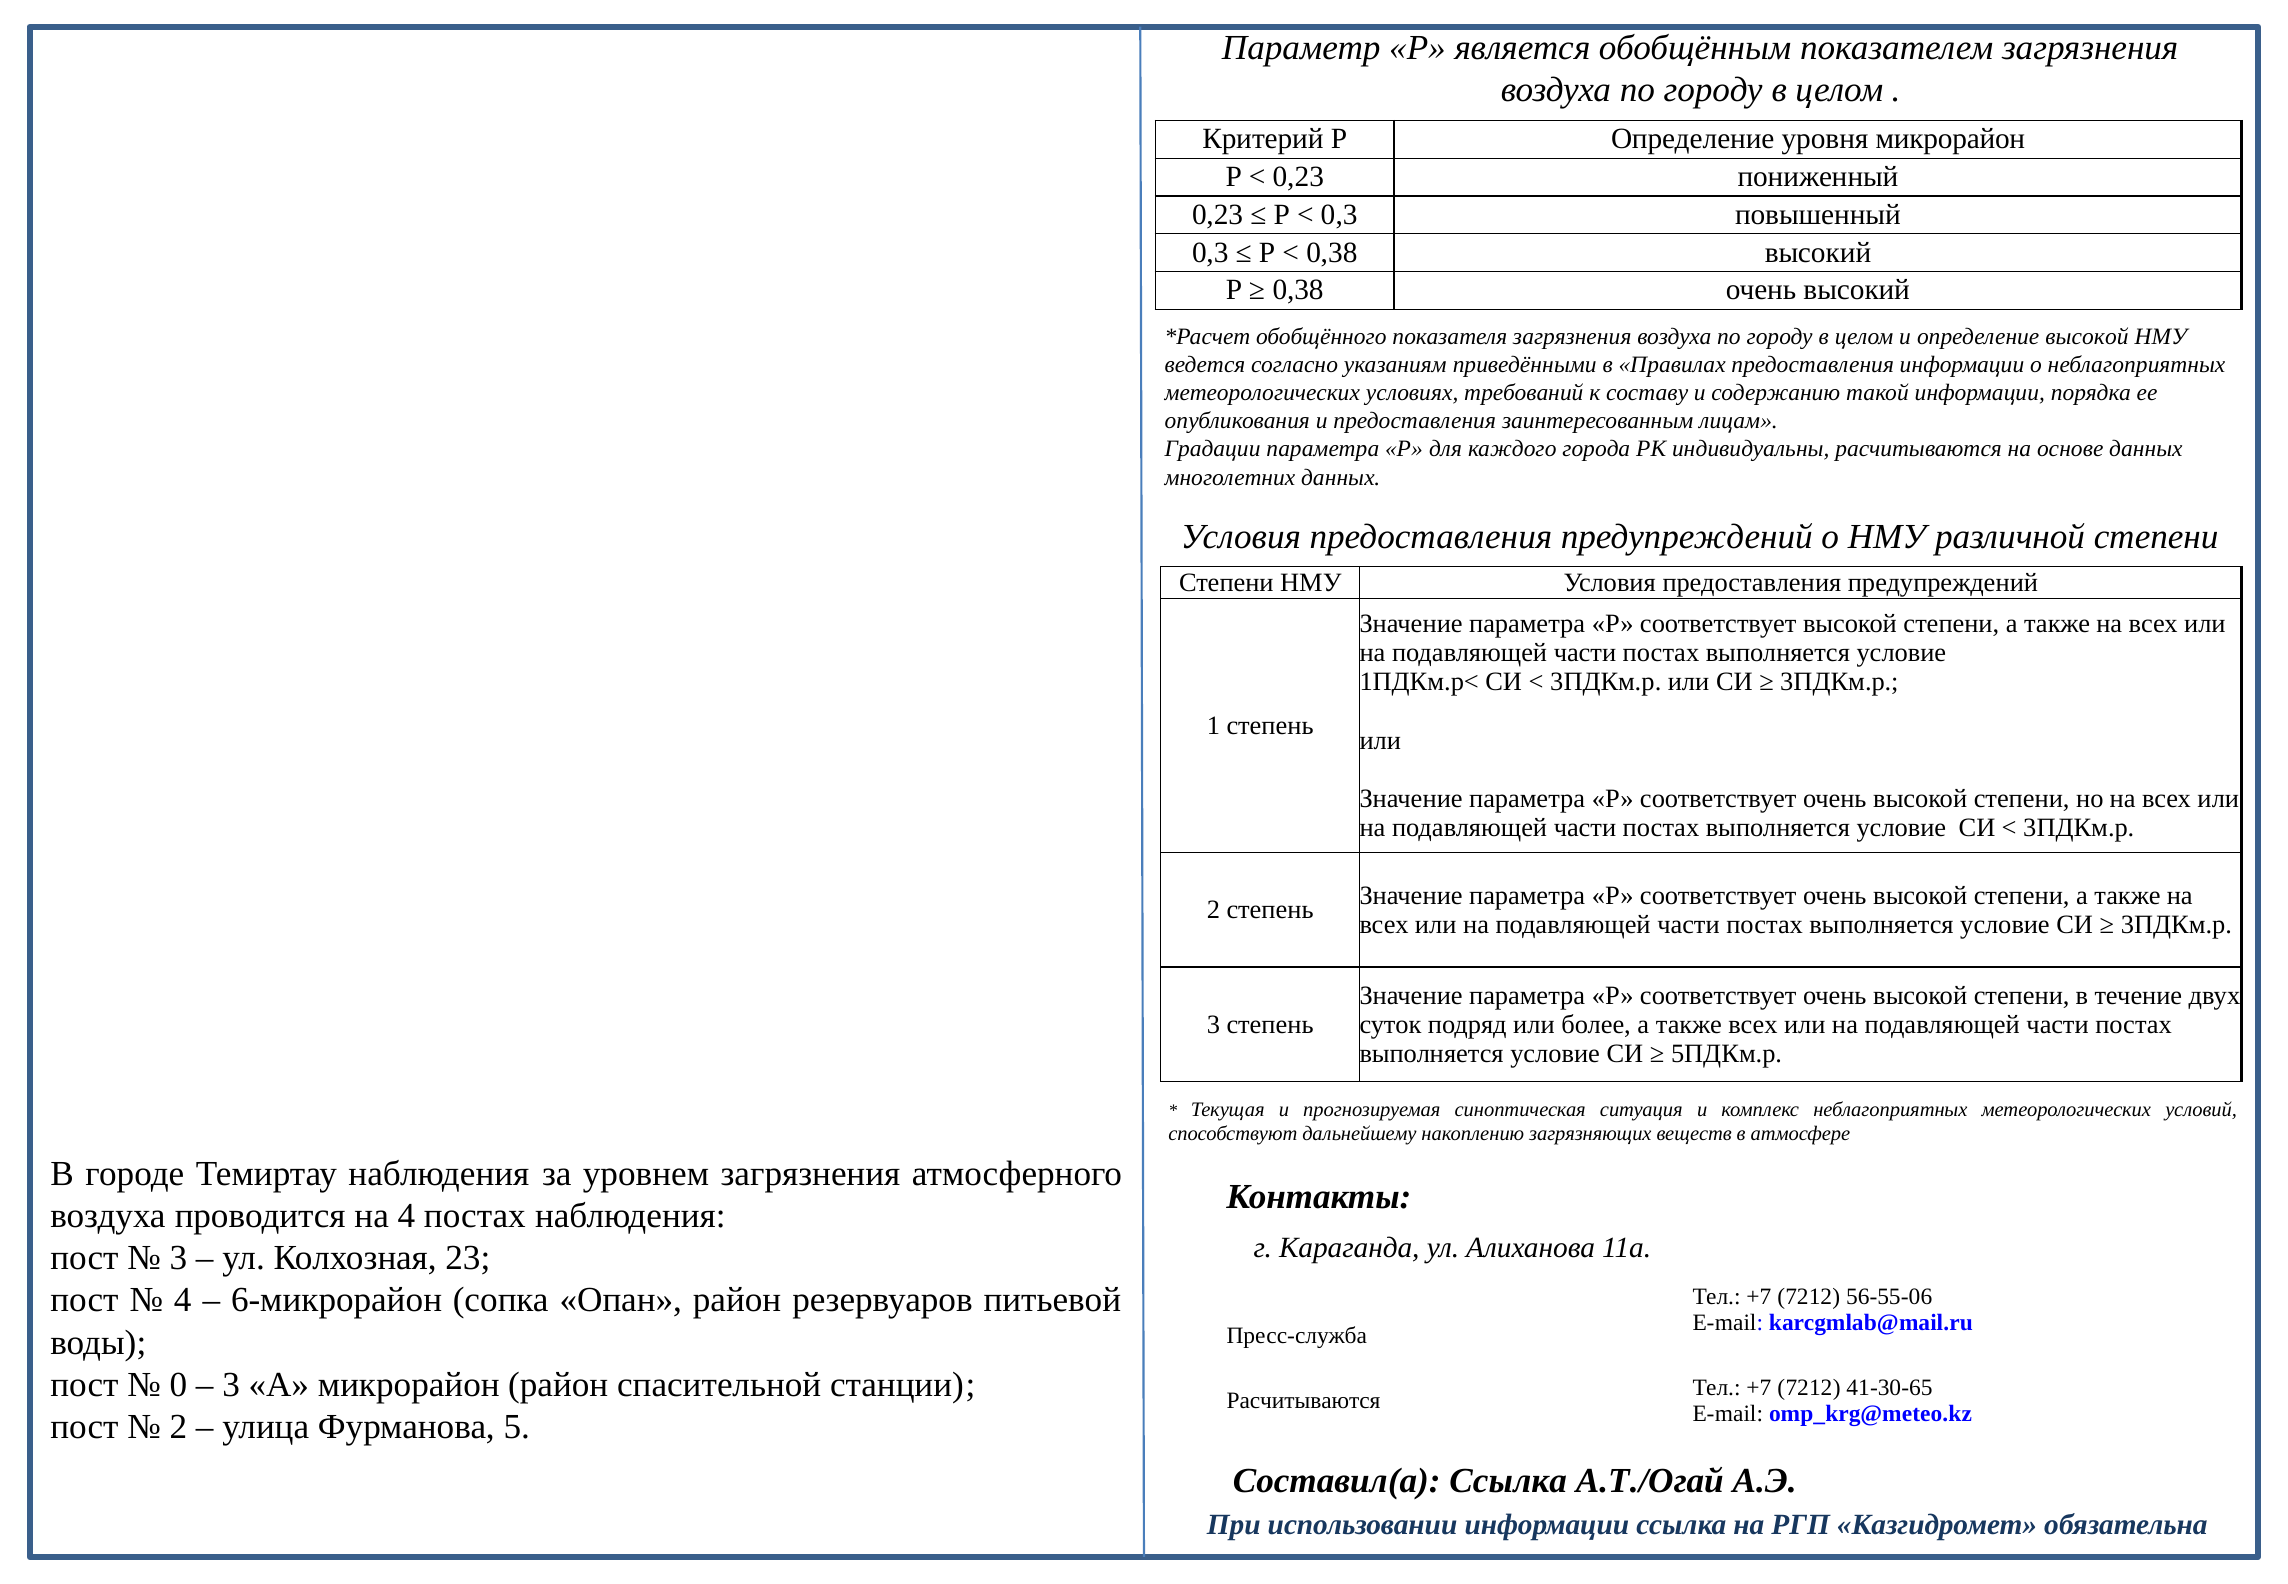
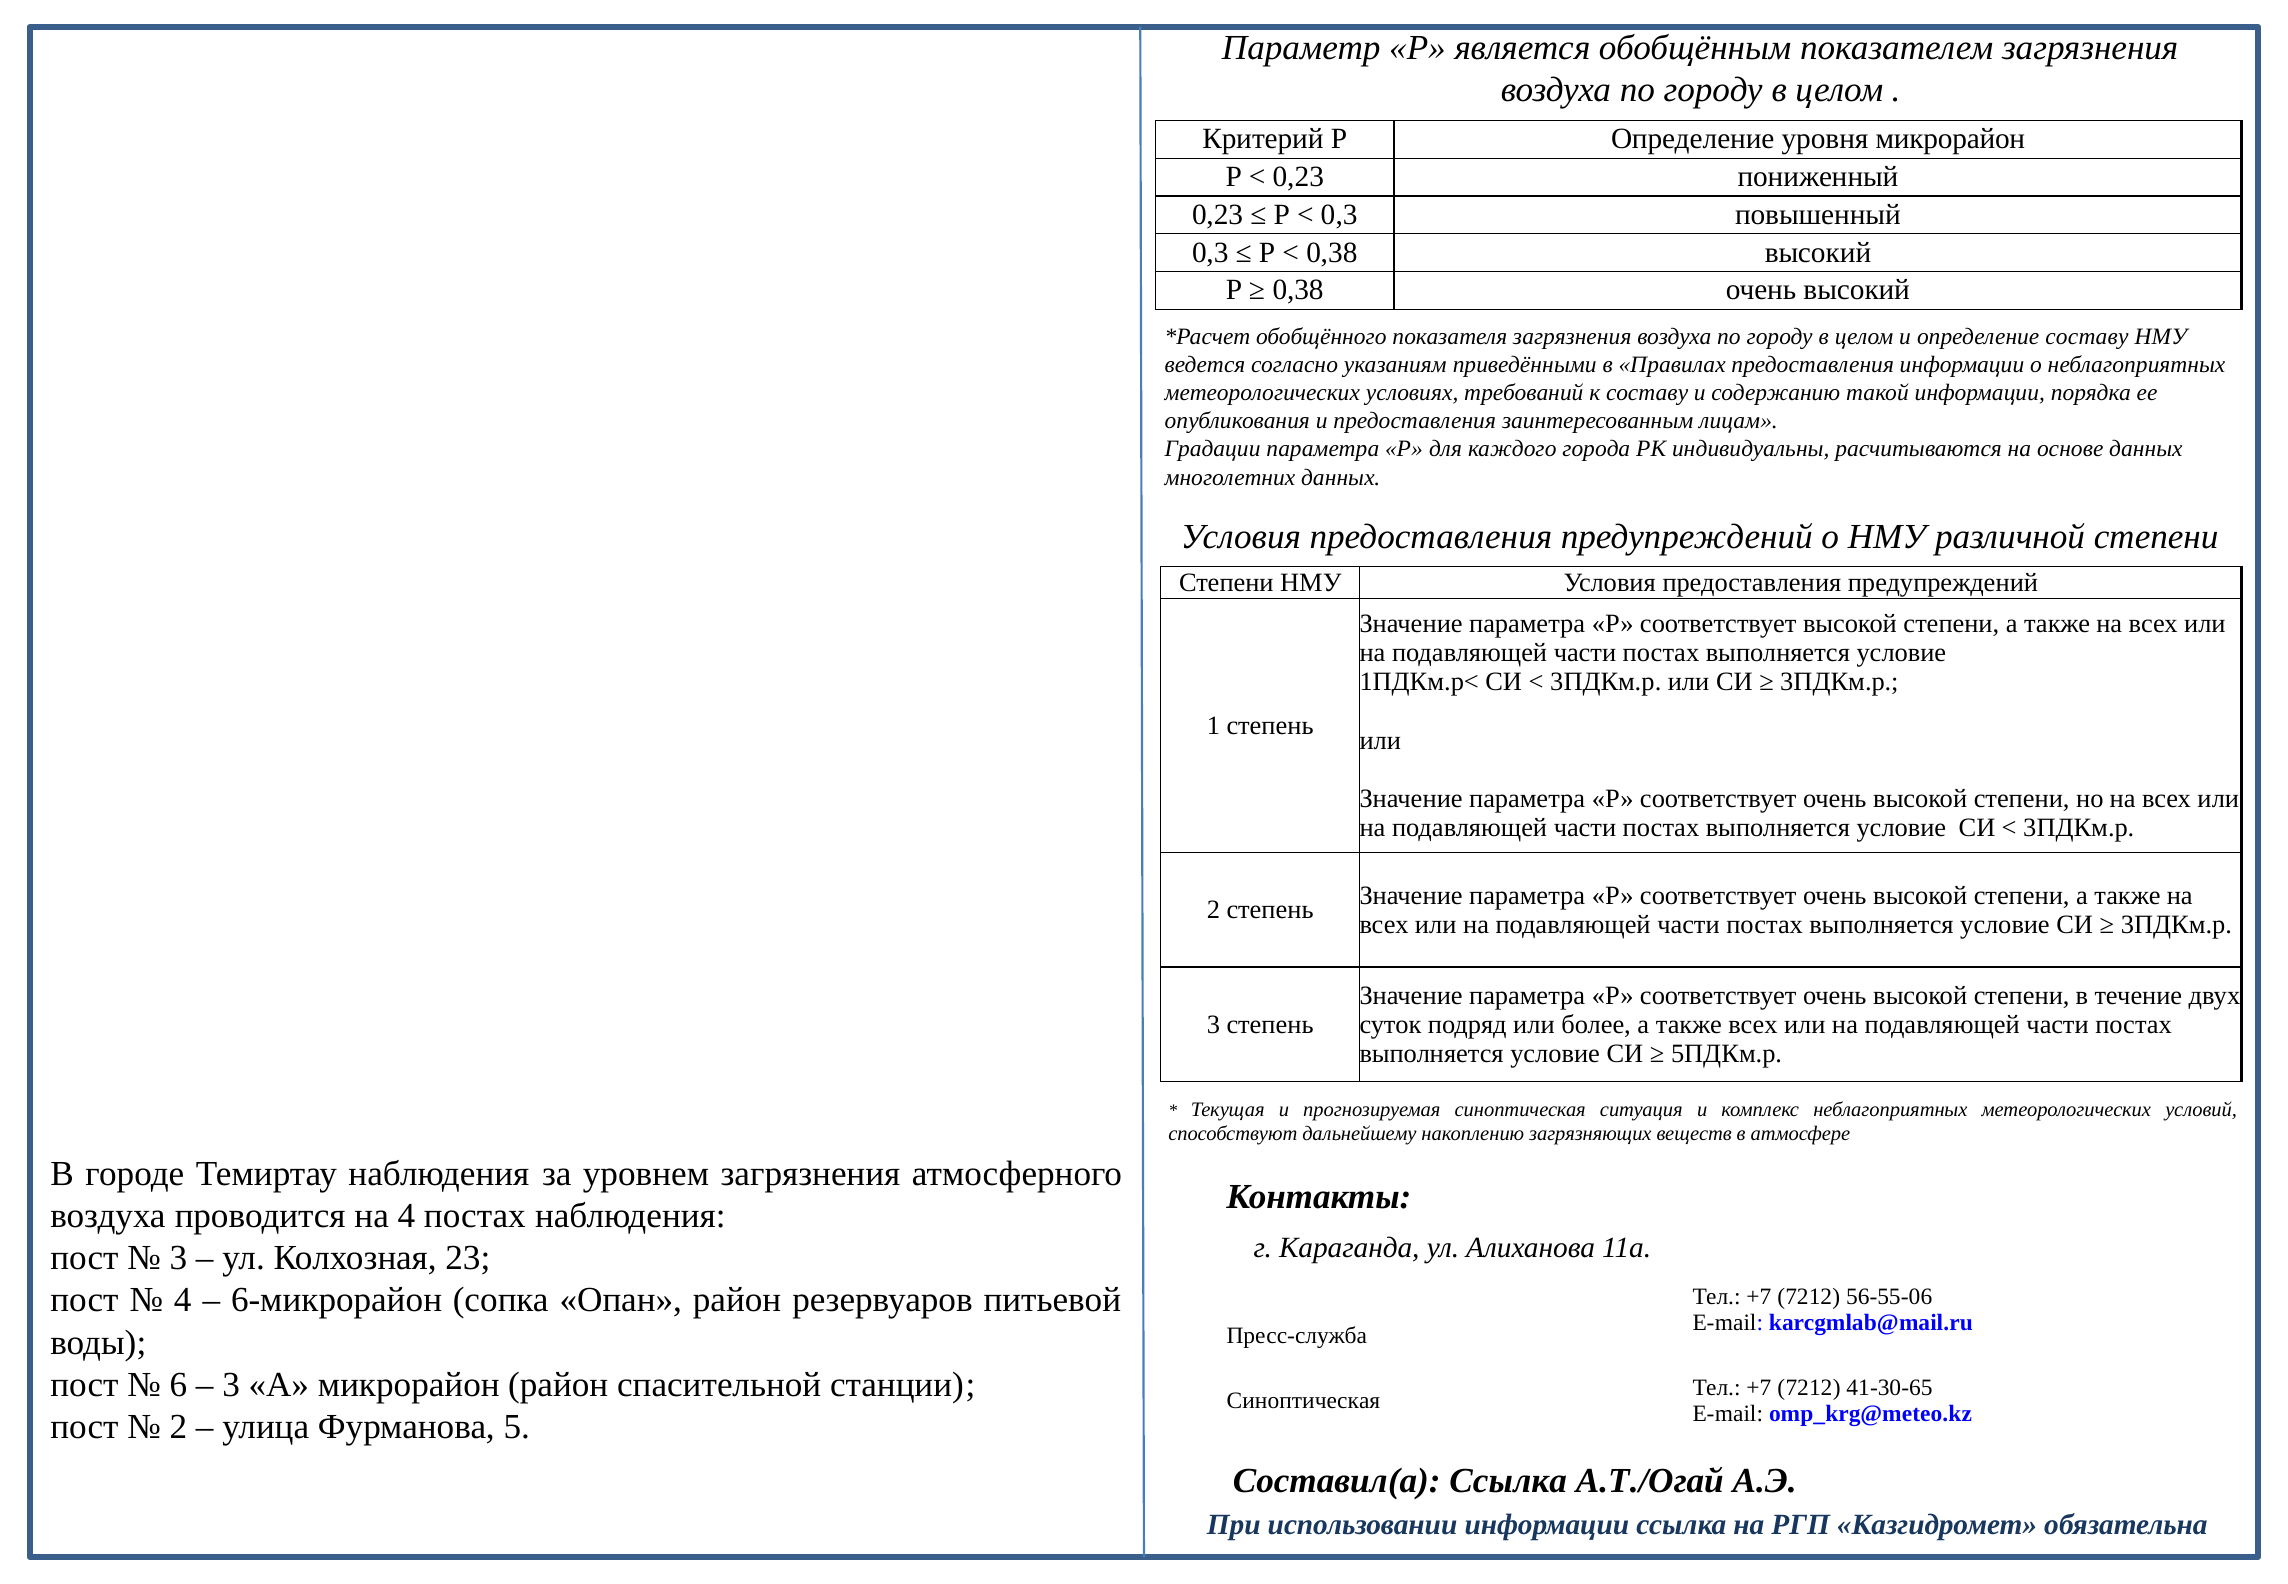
определение высокой: высокой -> составу
0: 0 -> 6
Расчитываются at (1303, 1401): Расчитываются -> Синоптическая
